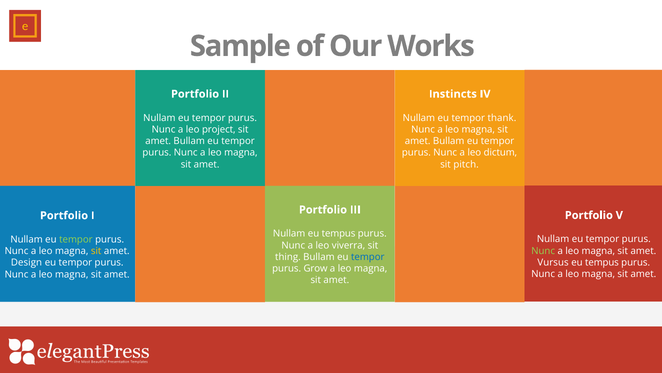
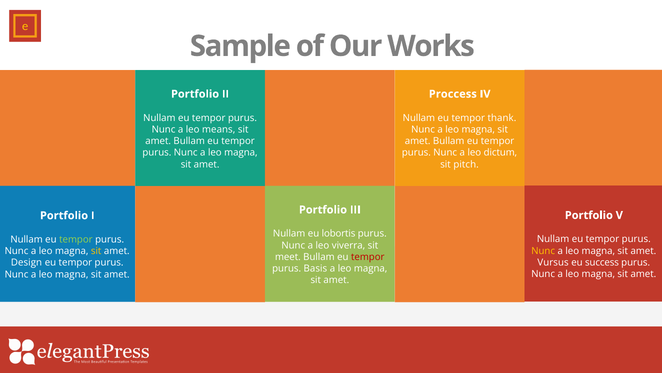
Instincts: Instincts -> Proccess
project: project -> means
Nullam eu tempus: tempus -> lobortis
Nunc at (543, 250) colour: light green -> yellow
thing: thing -> meet
tempor at (368, 257) colour: blue -> red
tempus at (602, 262): tempus -> success
Grow: Grow -> Basis
